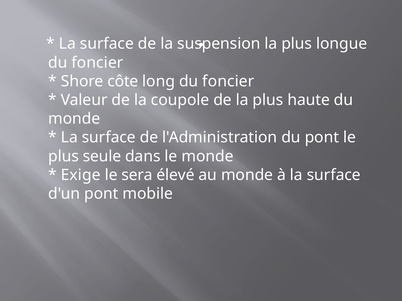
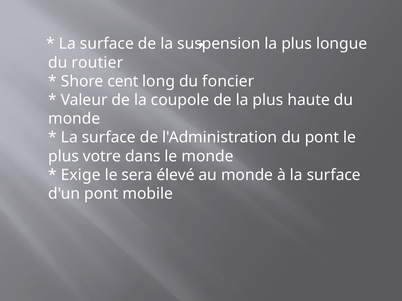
foncier at (97, 63): foncier -> routier
côte: côte -> cent
seule: seule -> votre
